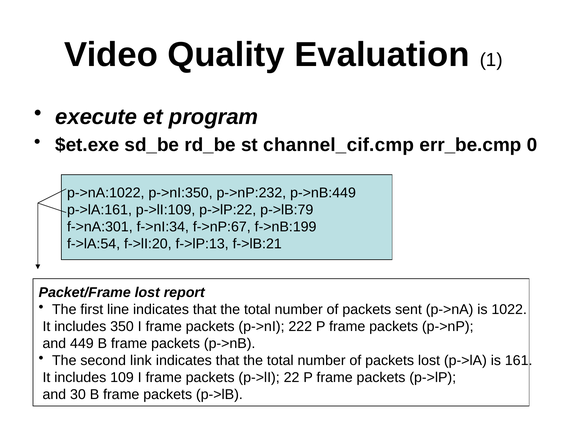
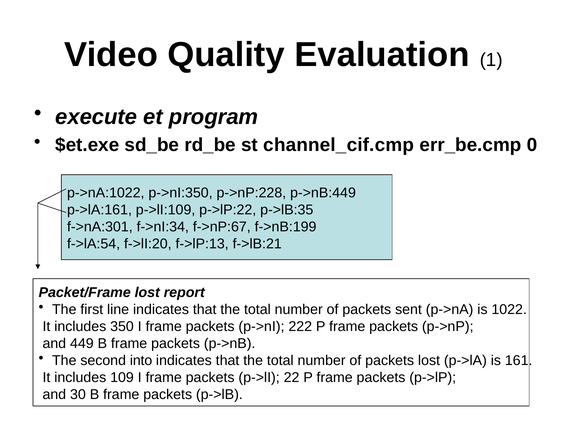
p->nP:232: p->nP:232 -> p->nP:228
p->lB:79: p->lB:79 -> p->lB:35
link: link -> into
